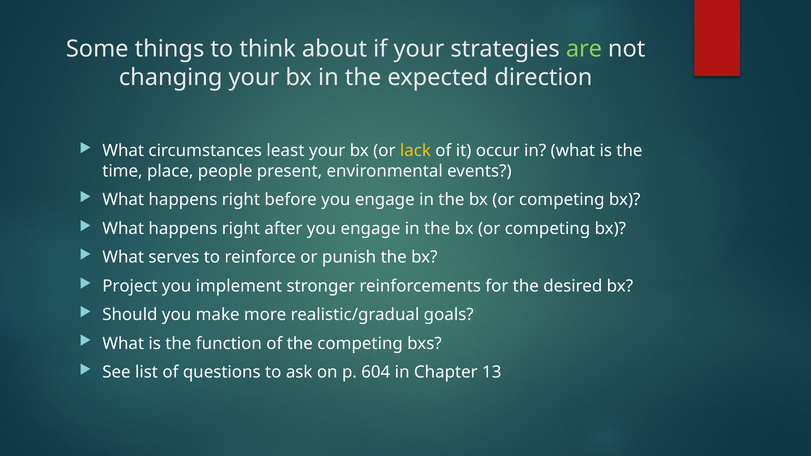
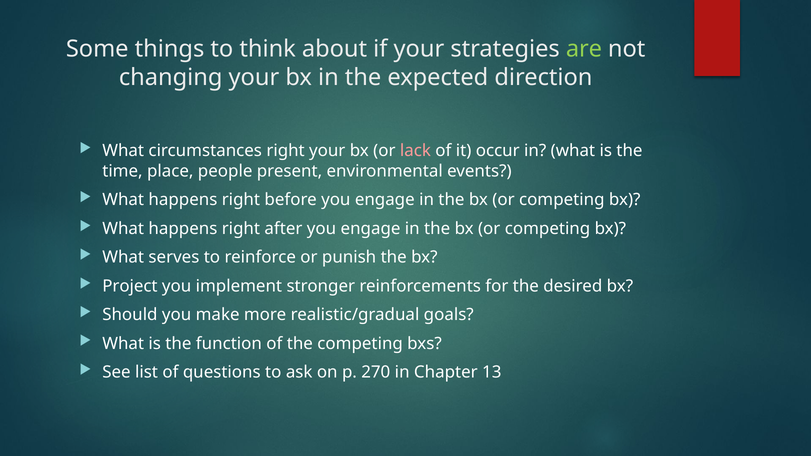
circumstances least: least -> right
lack colour: yellow -> pink
604: 604 -> 270
